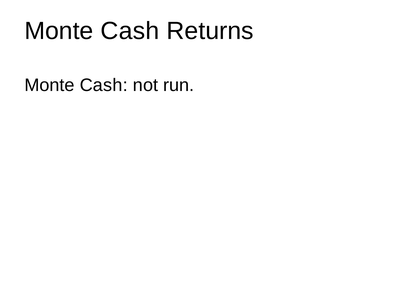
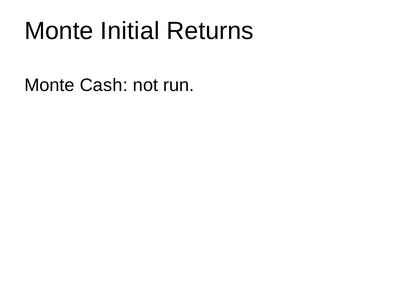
Cash at (130, 31): Cash -> Initial
